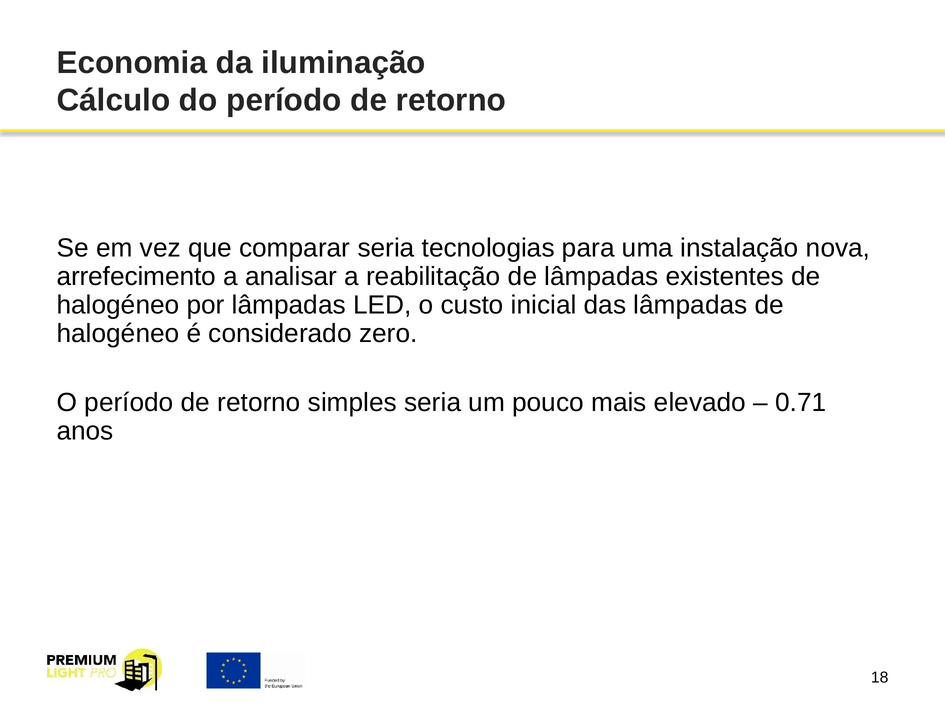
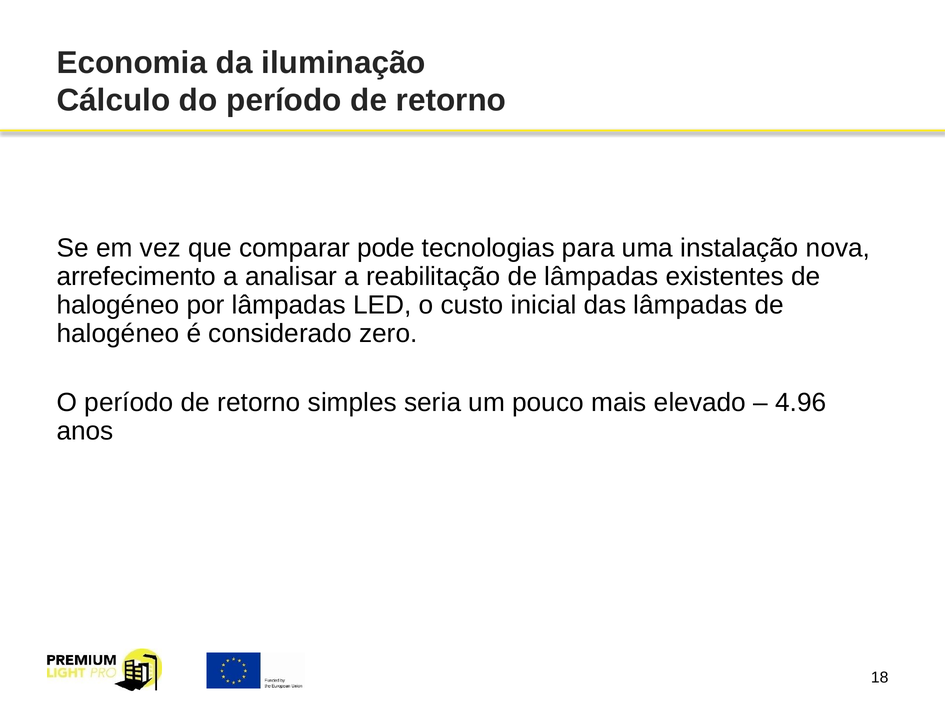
comparar seria: seria -> pode
0.71: 0.71 -> 4.96
